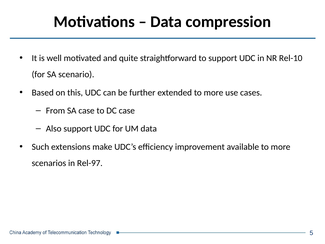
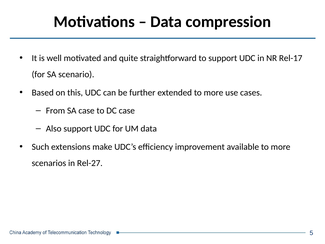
Rel-10: Rel-10 -> Rel-17
Rel-97: Rel-97 -> Rel-27
